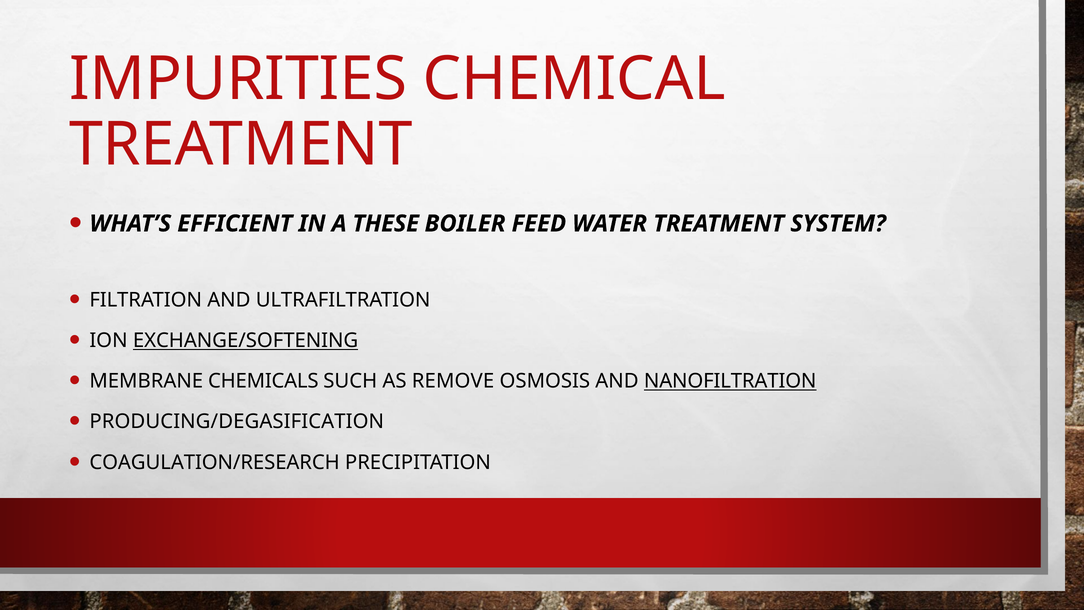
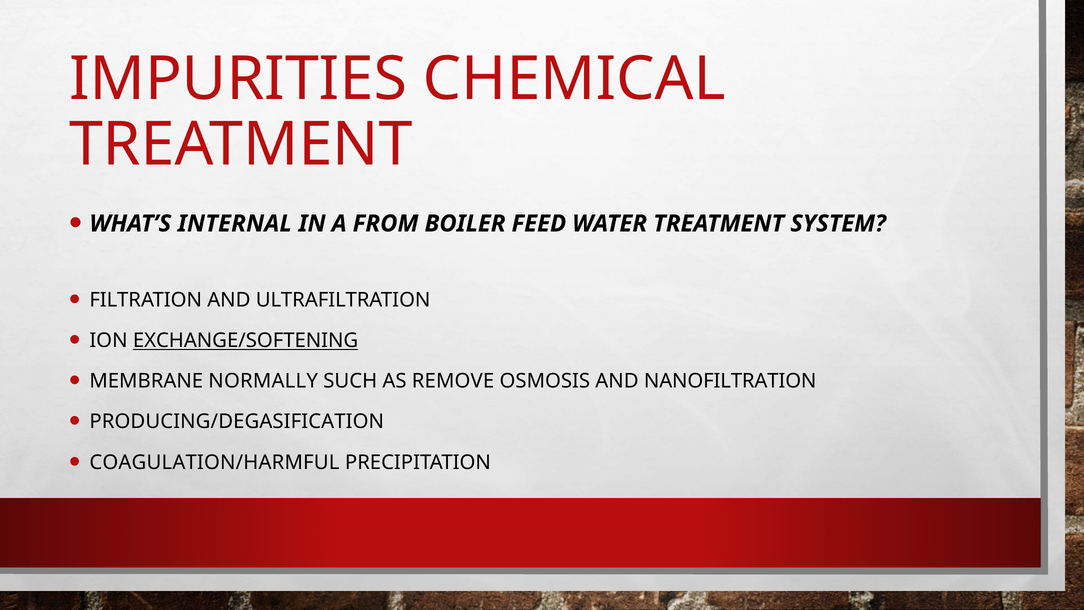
EFFICIENT: EFFICIENT -> INTERNAL
THESE: THESE -> FROM
CHEMICALS: CHEMICALS -> NORMALLY
NANOFILTRATION underline: present -> none
COAGULATION/RESEARCH: COAGULATION/RESEARCH -> COAGULATION/HARMFUL
